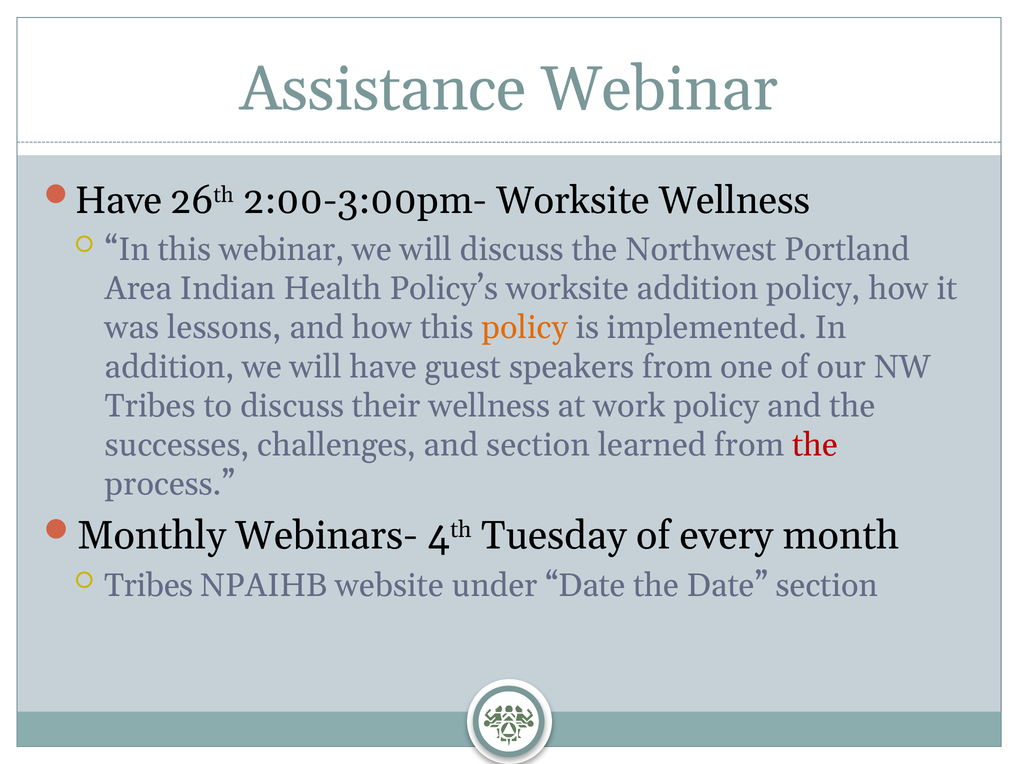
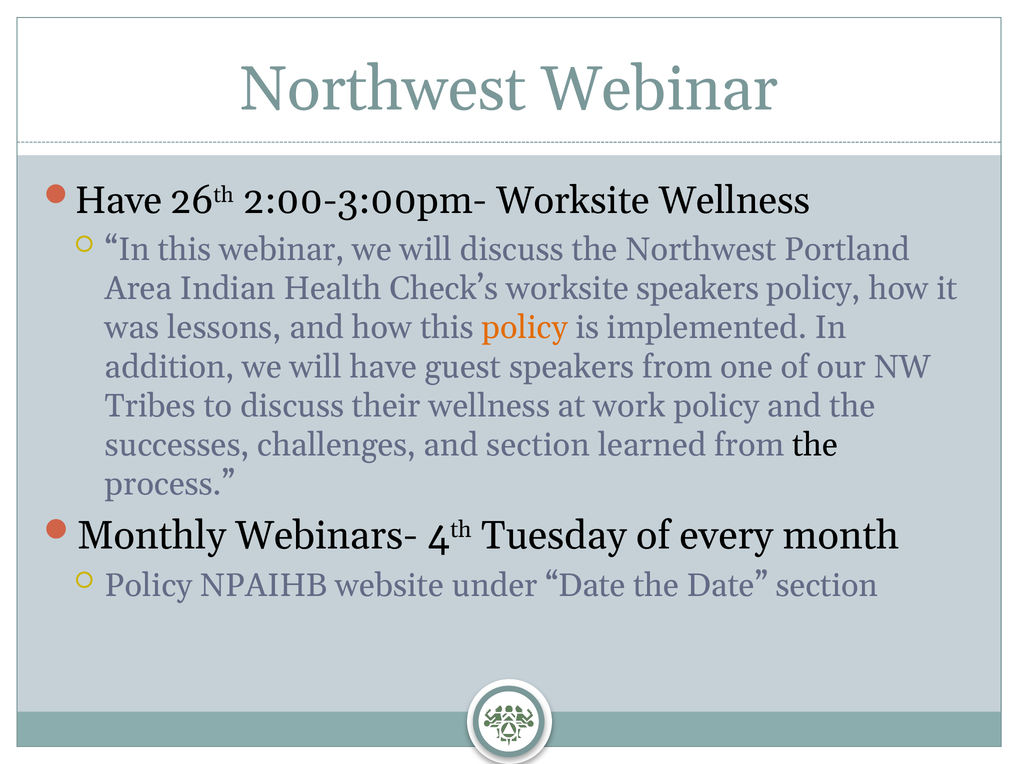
Assistance at (383, 89): Assistance -> Northwest
Policy’s: Policy’s -> Check’s
worksite addition: addition -> speakers
the at (815, 445) colour: red -> black
Tribes at (149, 585): Tribes -> Policy
